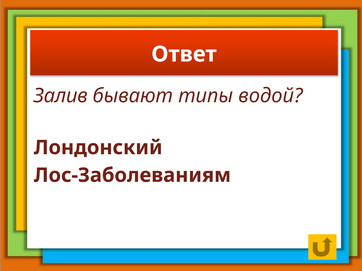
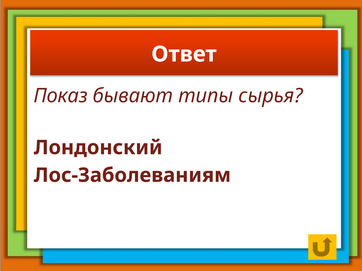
Залив: Залив -> Показ
водой: водой -> сырья
